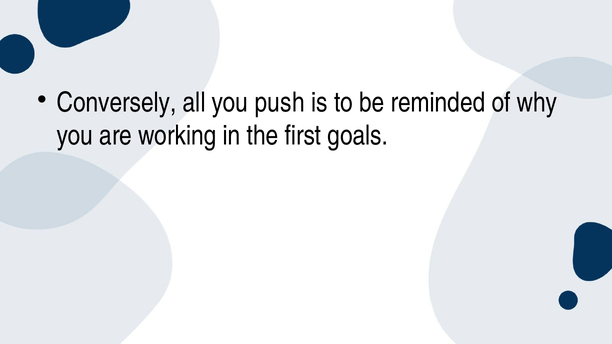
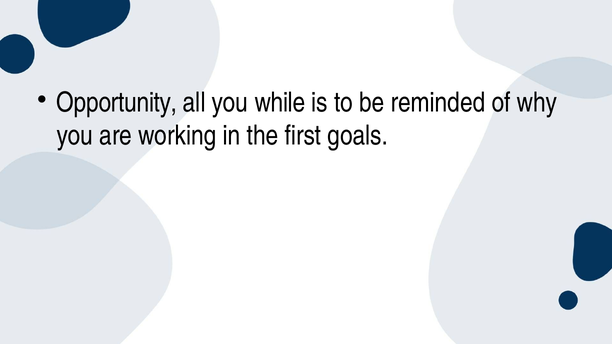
Conversely: Conversely -> Opportunity
push: push -> while
